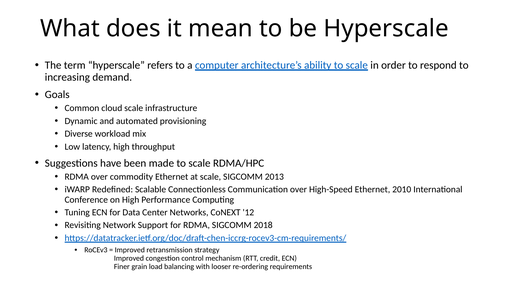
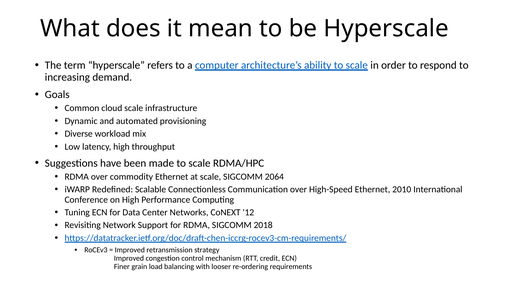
2013: 2013 -> 2064
